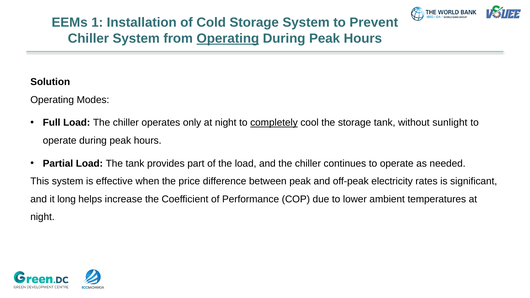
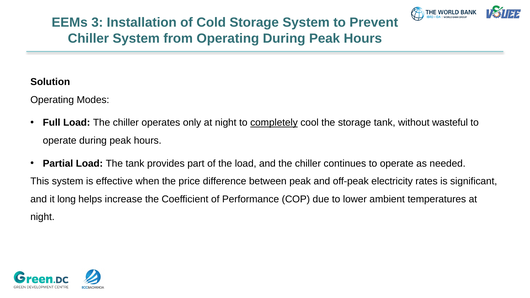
1: 1 -> 3
Operating at (228, 38) underline: present -> none
sunlight: sunlight -> wasteful
